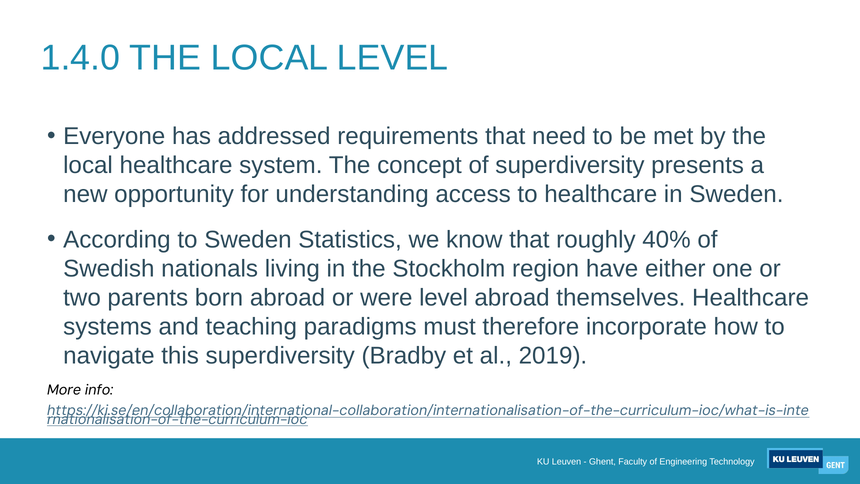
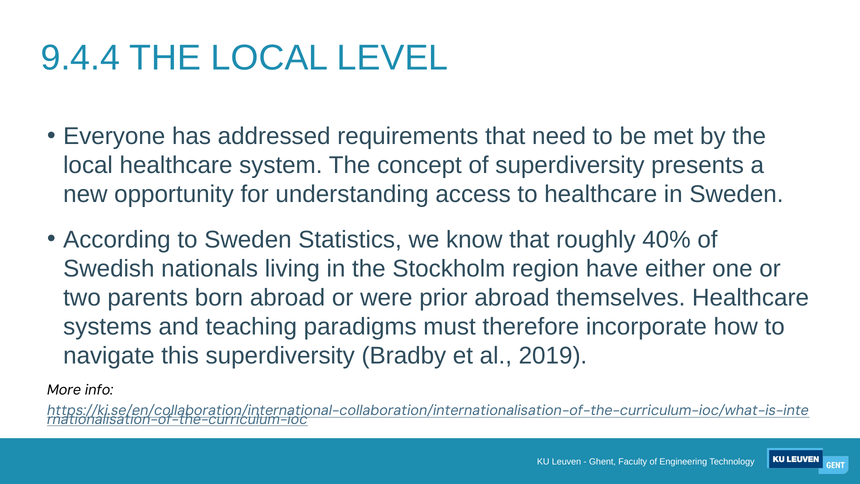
1.4.0: 1.4.0 -> 9.4.4
were level: level -> prior
